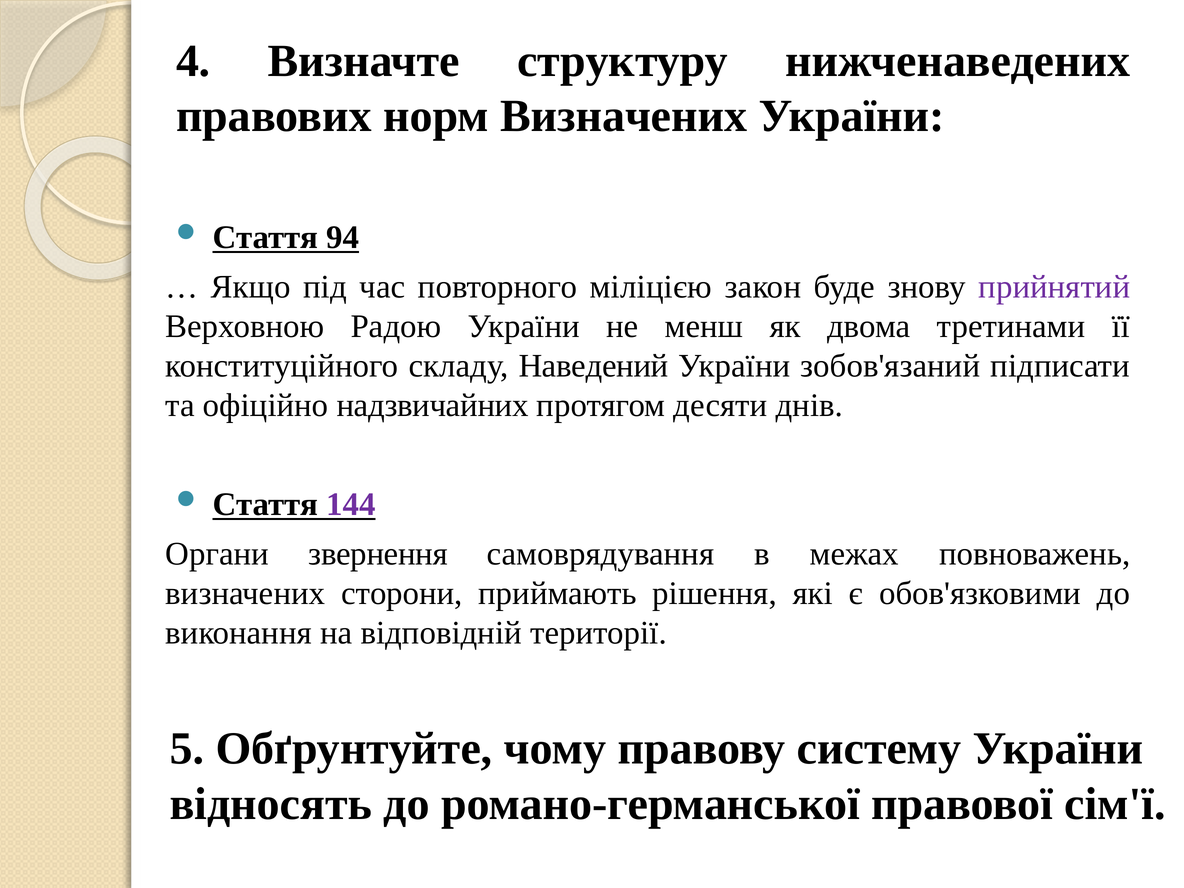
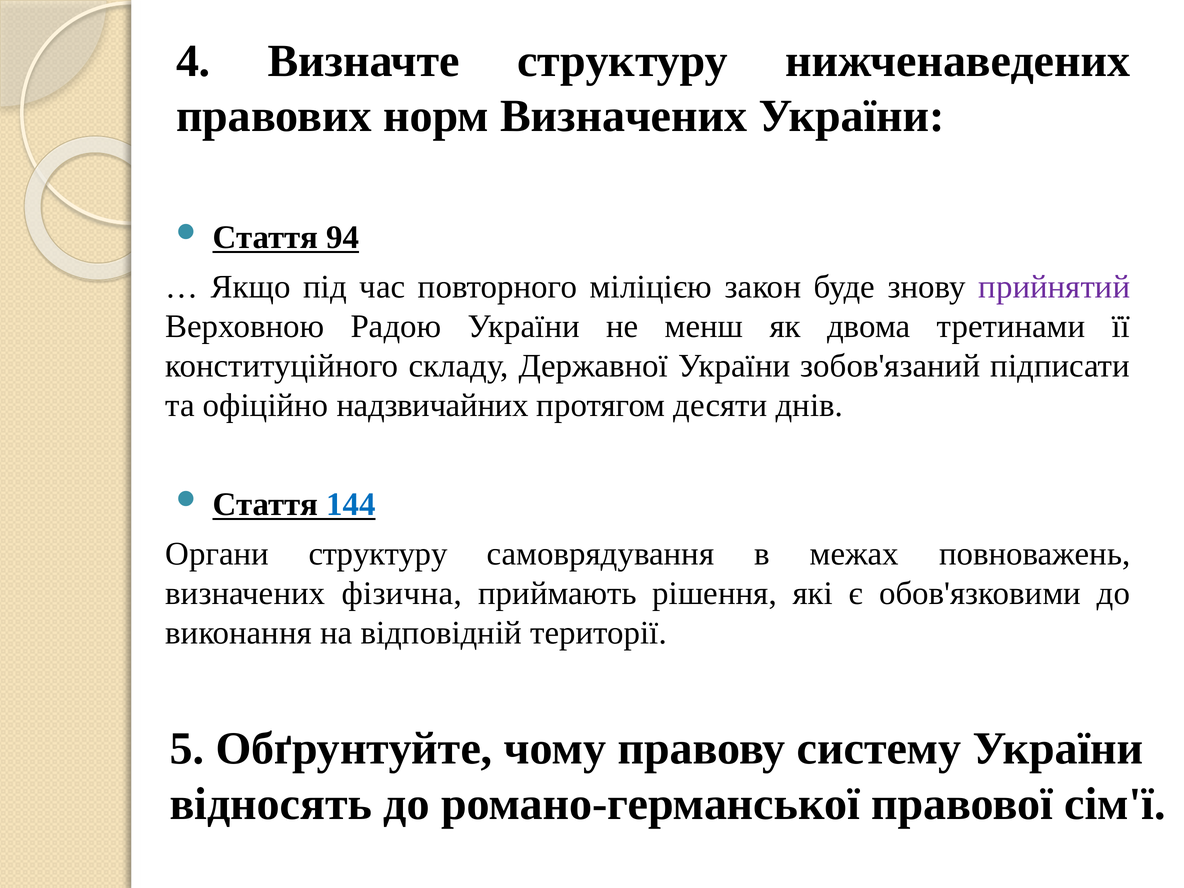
Наведений: Наведений -> Державної
144 colour: purple -> blue
Органи звернення: звернення -> структуру
сторони: сторони -> фізична
